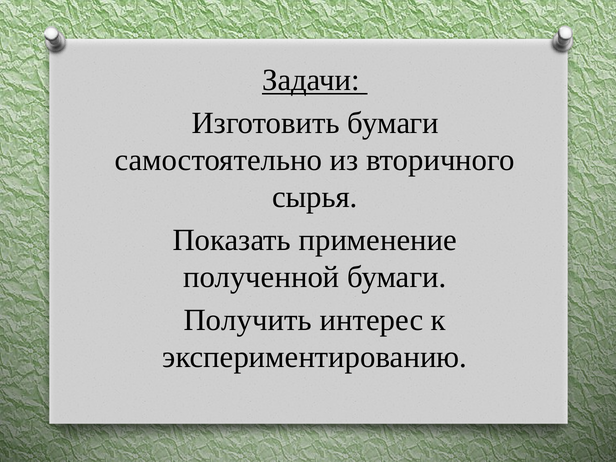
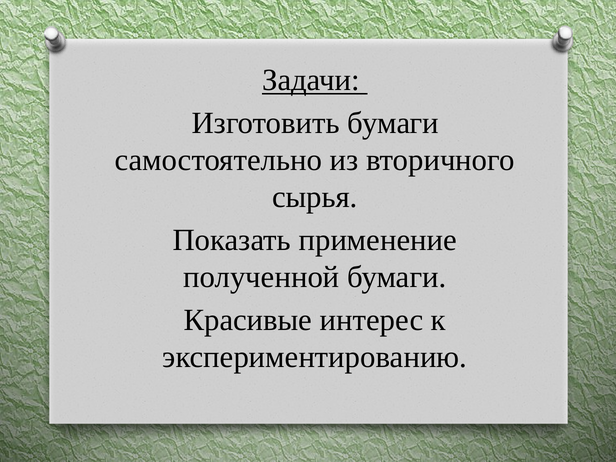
Получить: Получить -> Красивые
